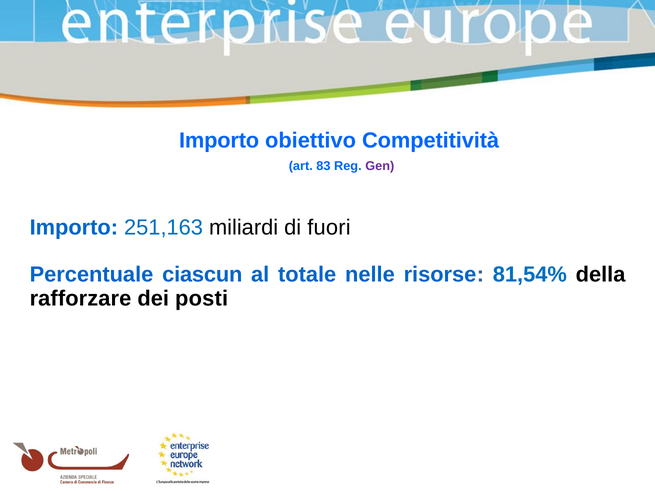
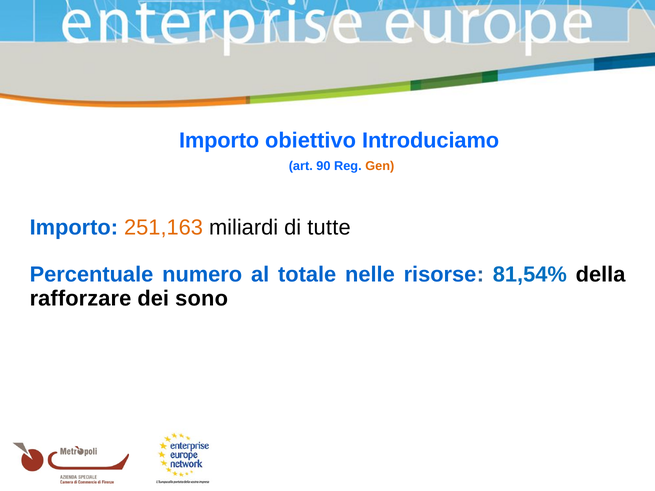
Competitività: Competitività -> Introduciamo
83: 83 -> 90
Gen colour: purple -> orange
251,163 colour: blue -> orange
fuori: fuori -> tutte
ciascun: ciascun -> numero
posti: posti -> sono
